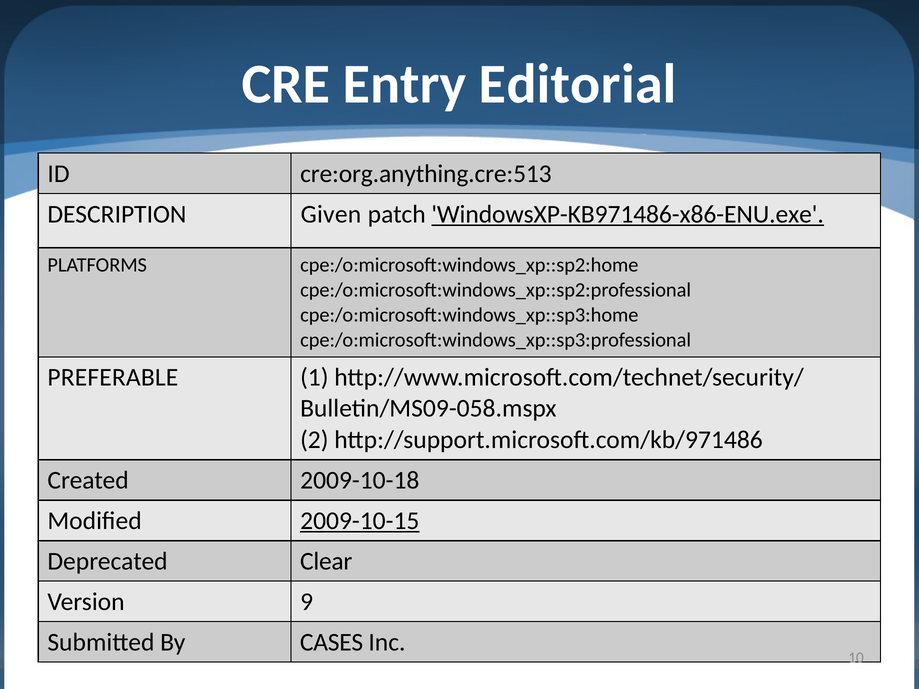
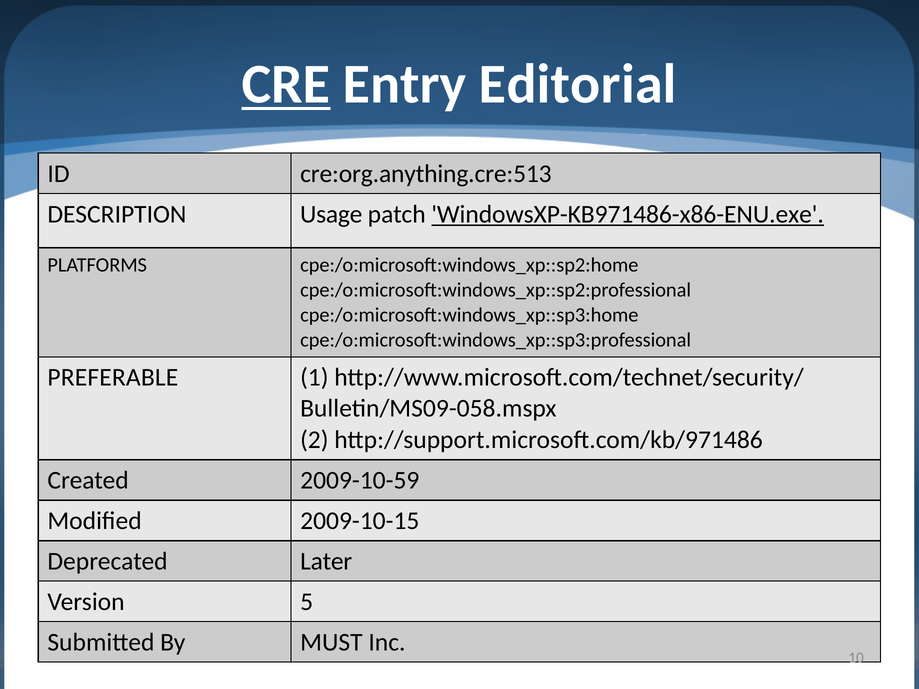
CRE underline: none -> present
Given: Given -> Usage
2009-10-18: 2009-10-18 -> 2009-10-59
2009-10-15 underline: present -> none
Clear: Clear -> Later
9: 9 -> 5
CASES: CASES -> MUST
